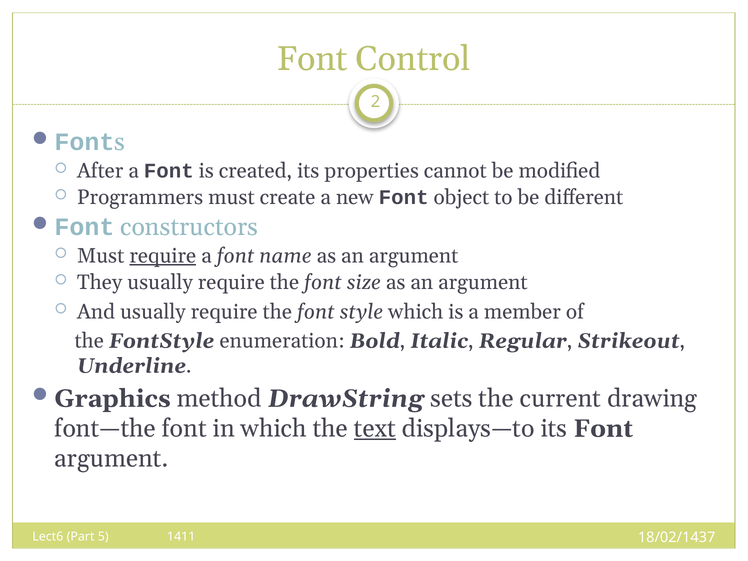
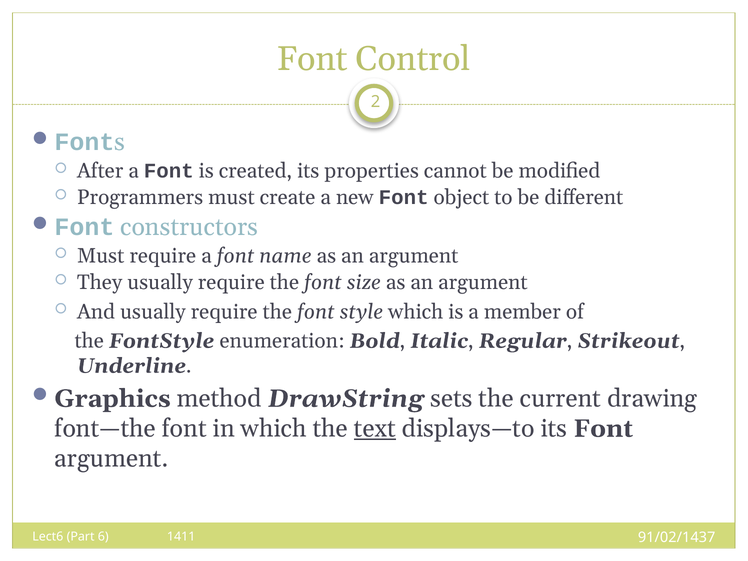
require at (163, 256) underline: present -> none
5: 5 -> 6
18/02/1437: 18/02/1437 -> 91/02/1437
